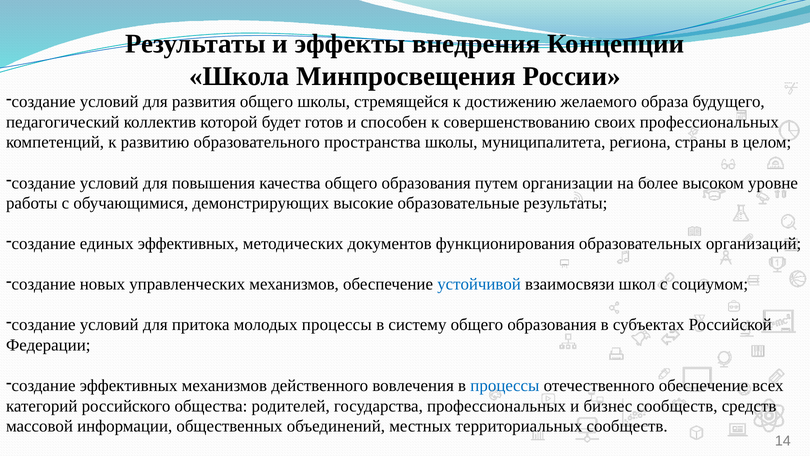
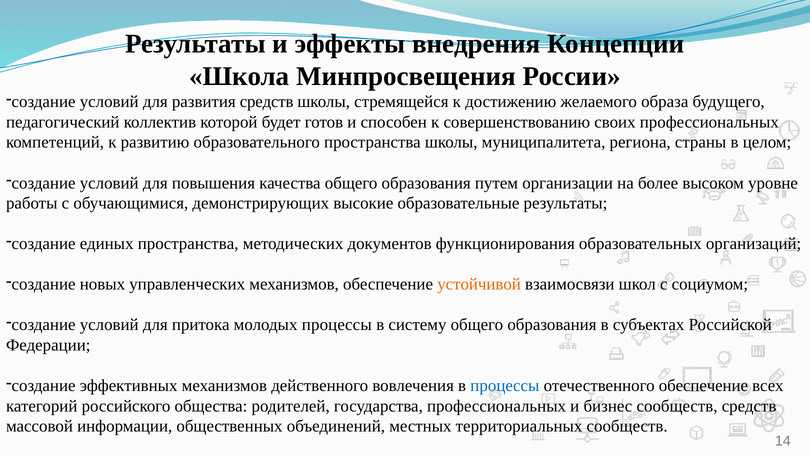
развития общего: общего -> средств
единых эффективных: эффективных -> пространства
устойчивой colour: blue -> orange
